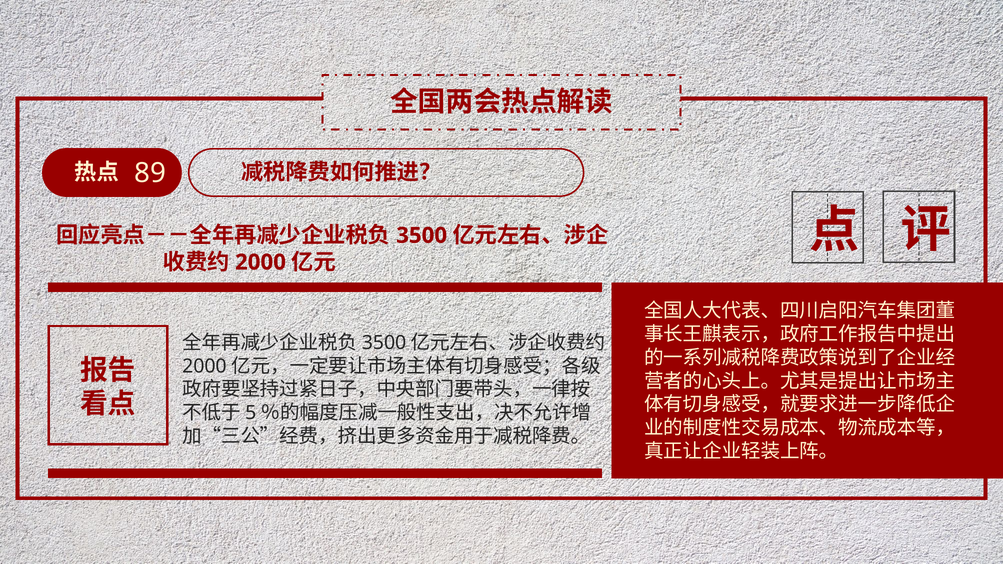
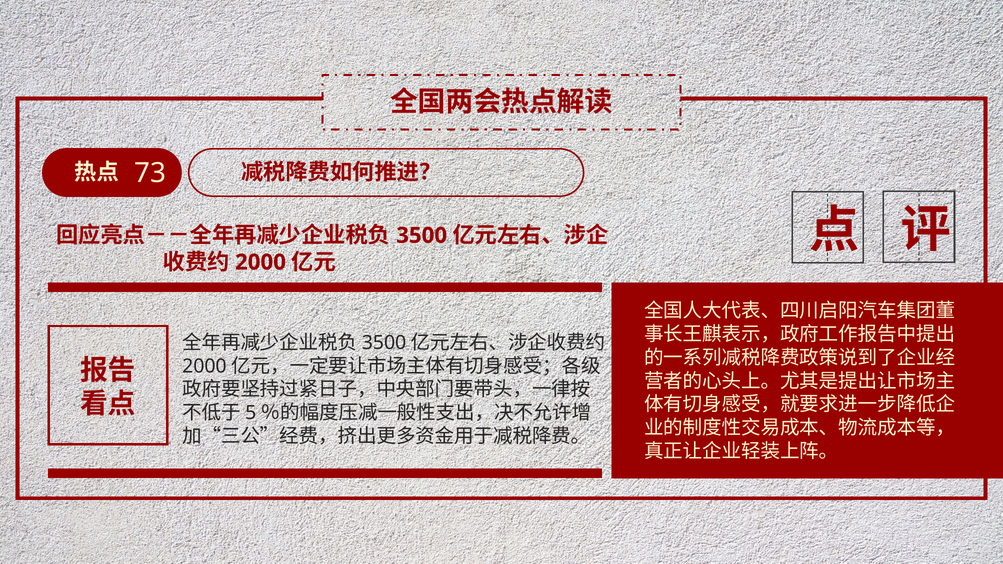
89: 89 -> 73
